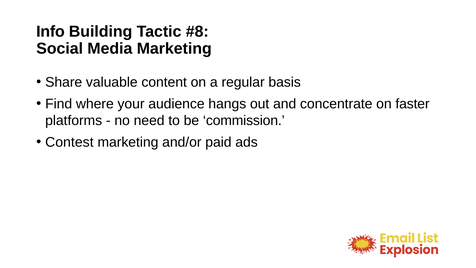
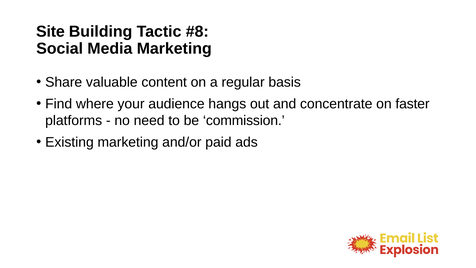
Info: Info -> Site
Contest: Contest -> Existing
